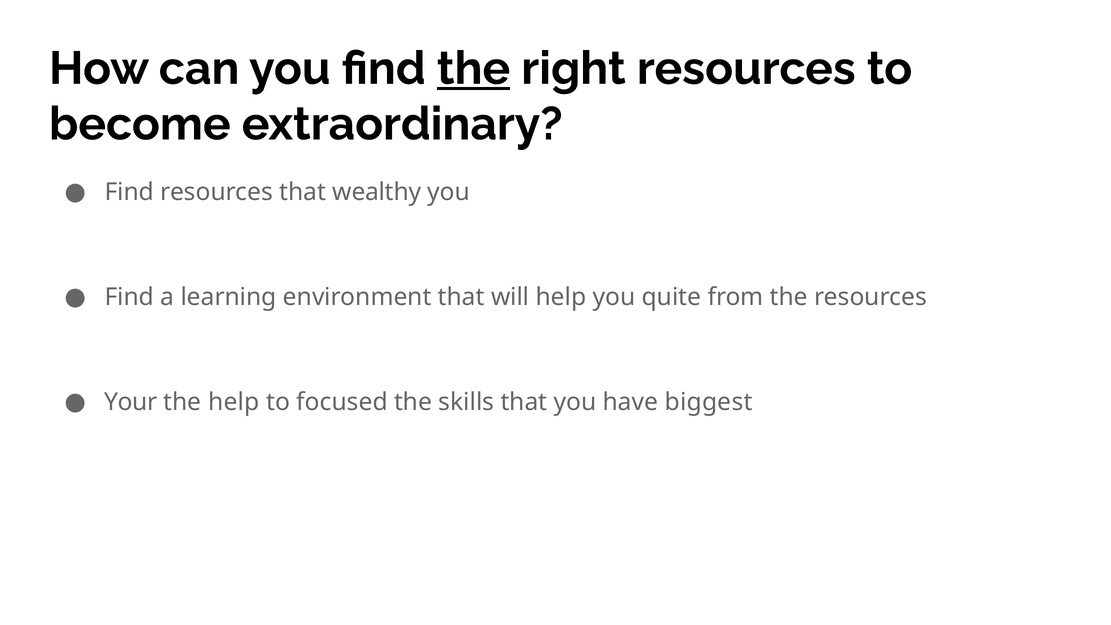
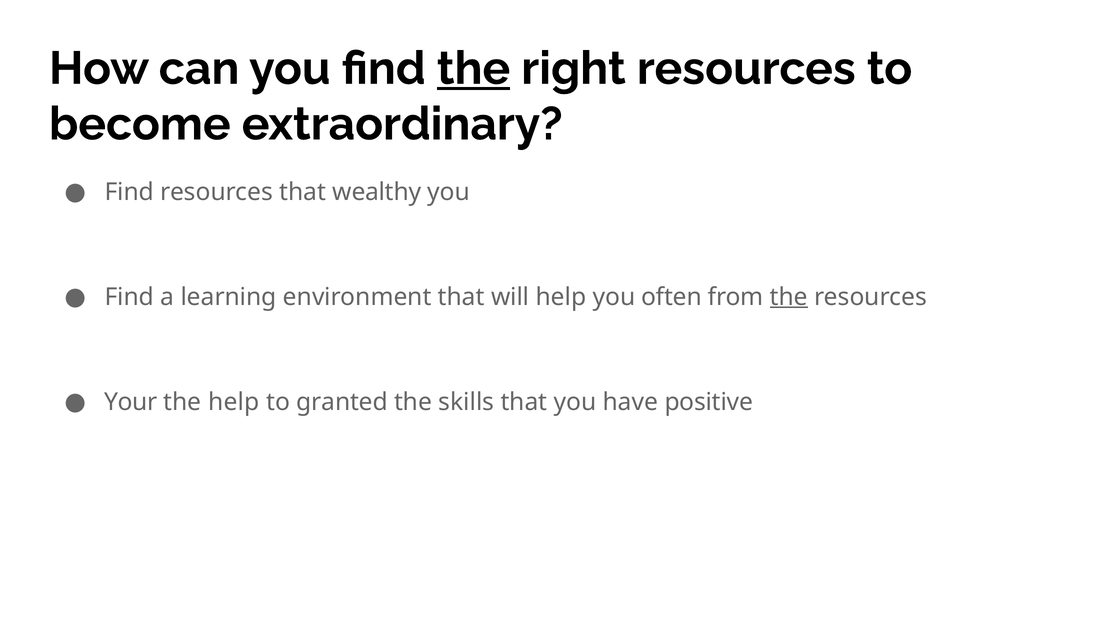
quite: quite -> often
the at (789, 297) underline: none -> present
focused: focused -> granted
biggest: biggest -> positive
